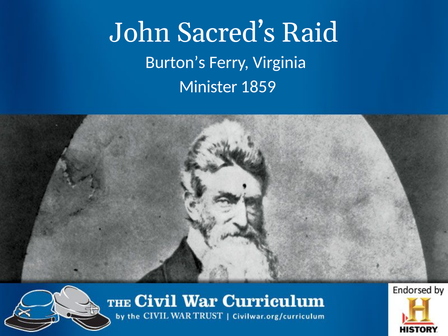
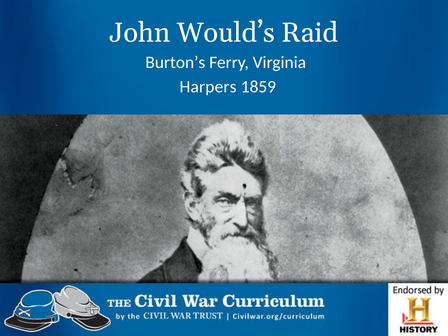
Sacred’s: Sacred’s -> Would’s
Minister: Minister -> Harpers
